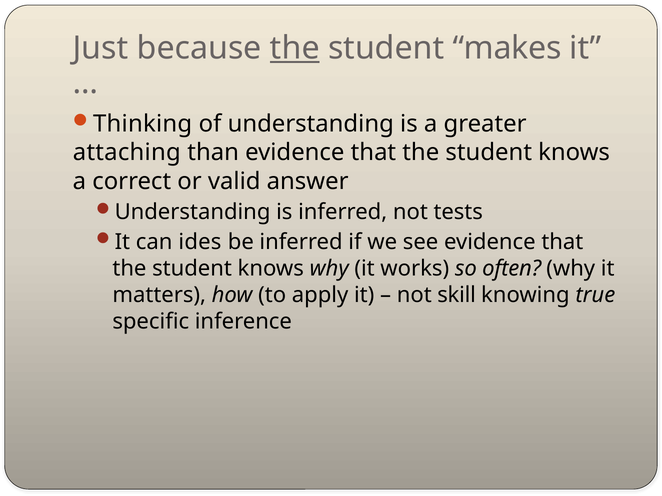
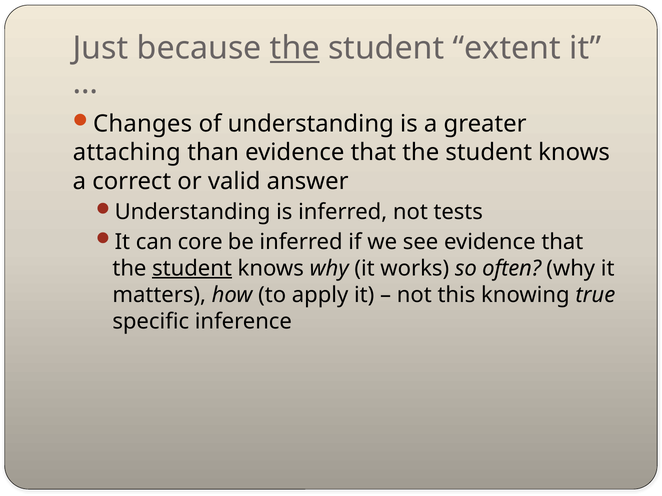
makes: makes -> extent
Thinking: Thinking -> Changes
ides: ides -> core
student at (192, 269) underline: none -> present
skill: skill -> this
